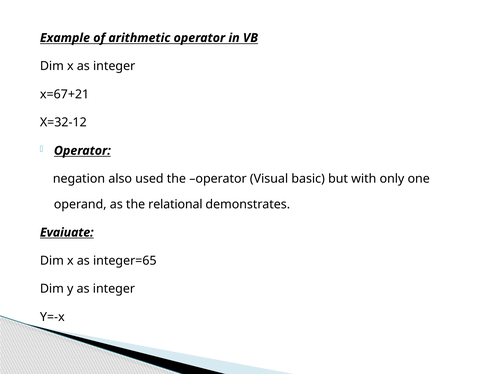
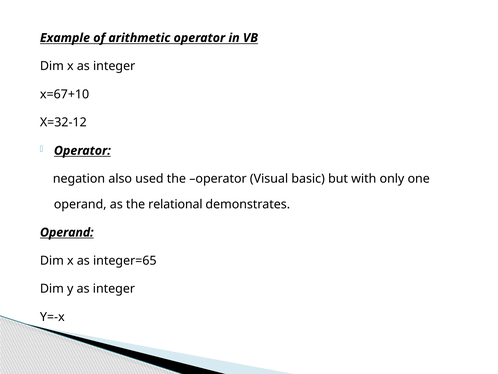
x=67+21: x=67+21 -> x=67+10
Evaiuate at (67, 232): Evaiuate -> Operand
